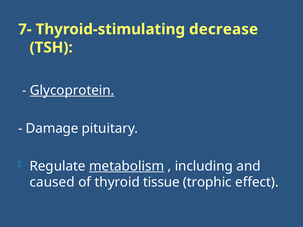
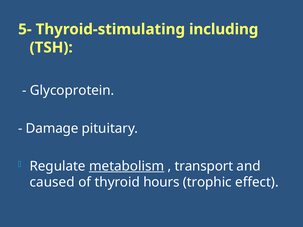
7-: 7- -> 5-
decrease: decrease -> including
Glycoprotein underline: present -> none
including: including -> transport
tissue: tissue -> hours
